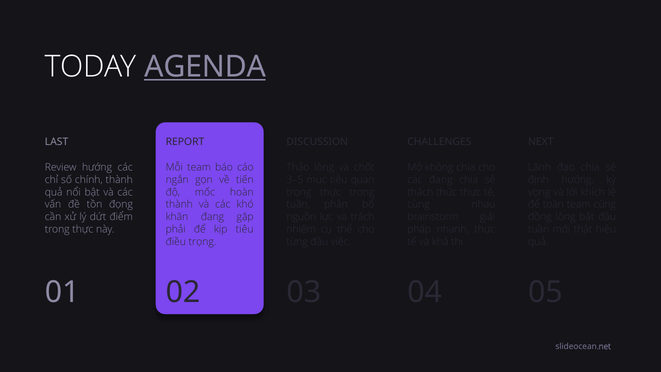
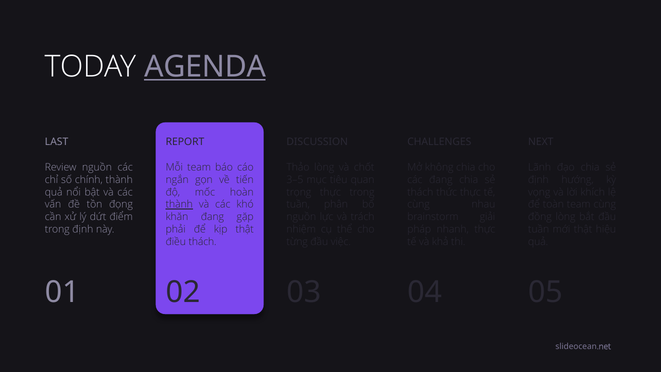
Review hướng: hướng -> nguồn
thành at (179, 204) underline: none -> present
trong thực: thực -> định
kịp tiêu: tiêu -> thật
điều trọng: trọng -> thách
